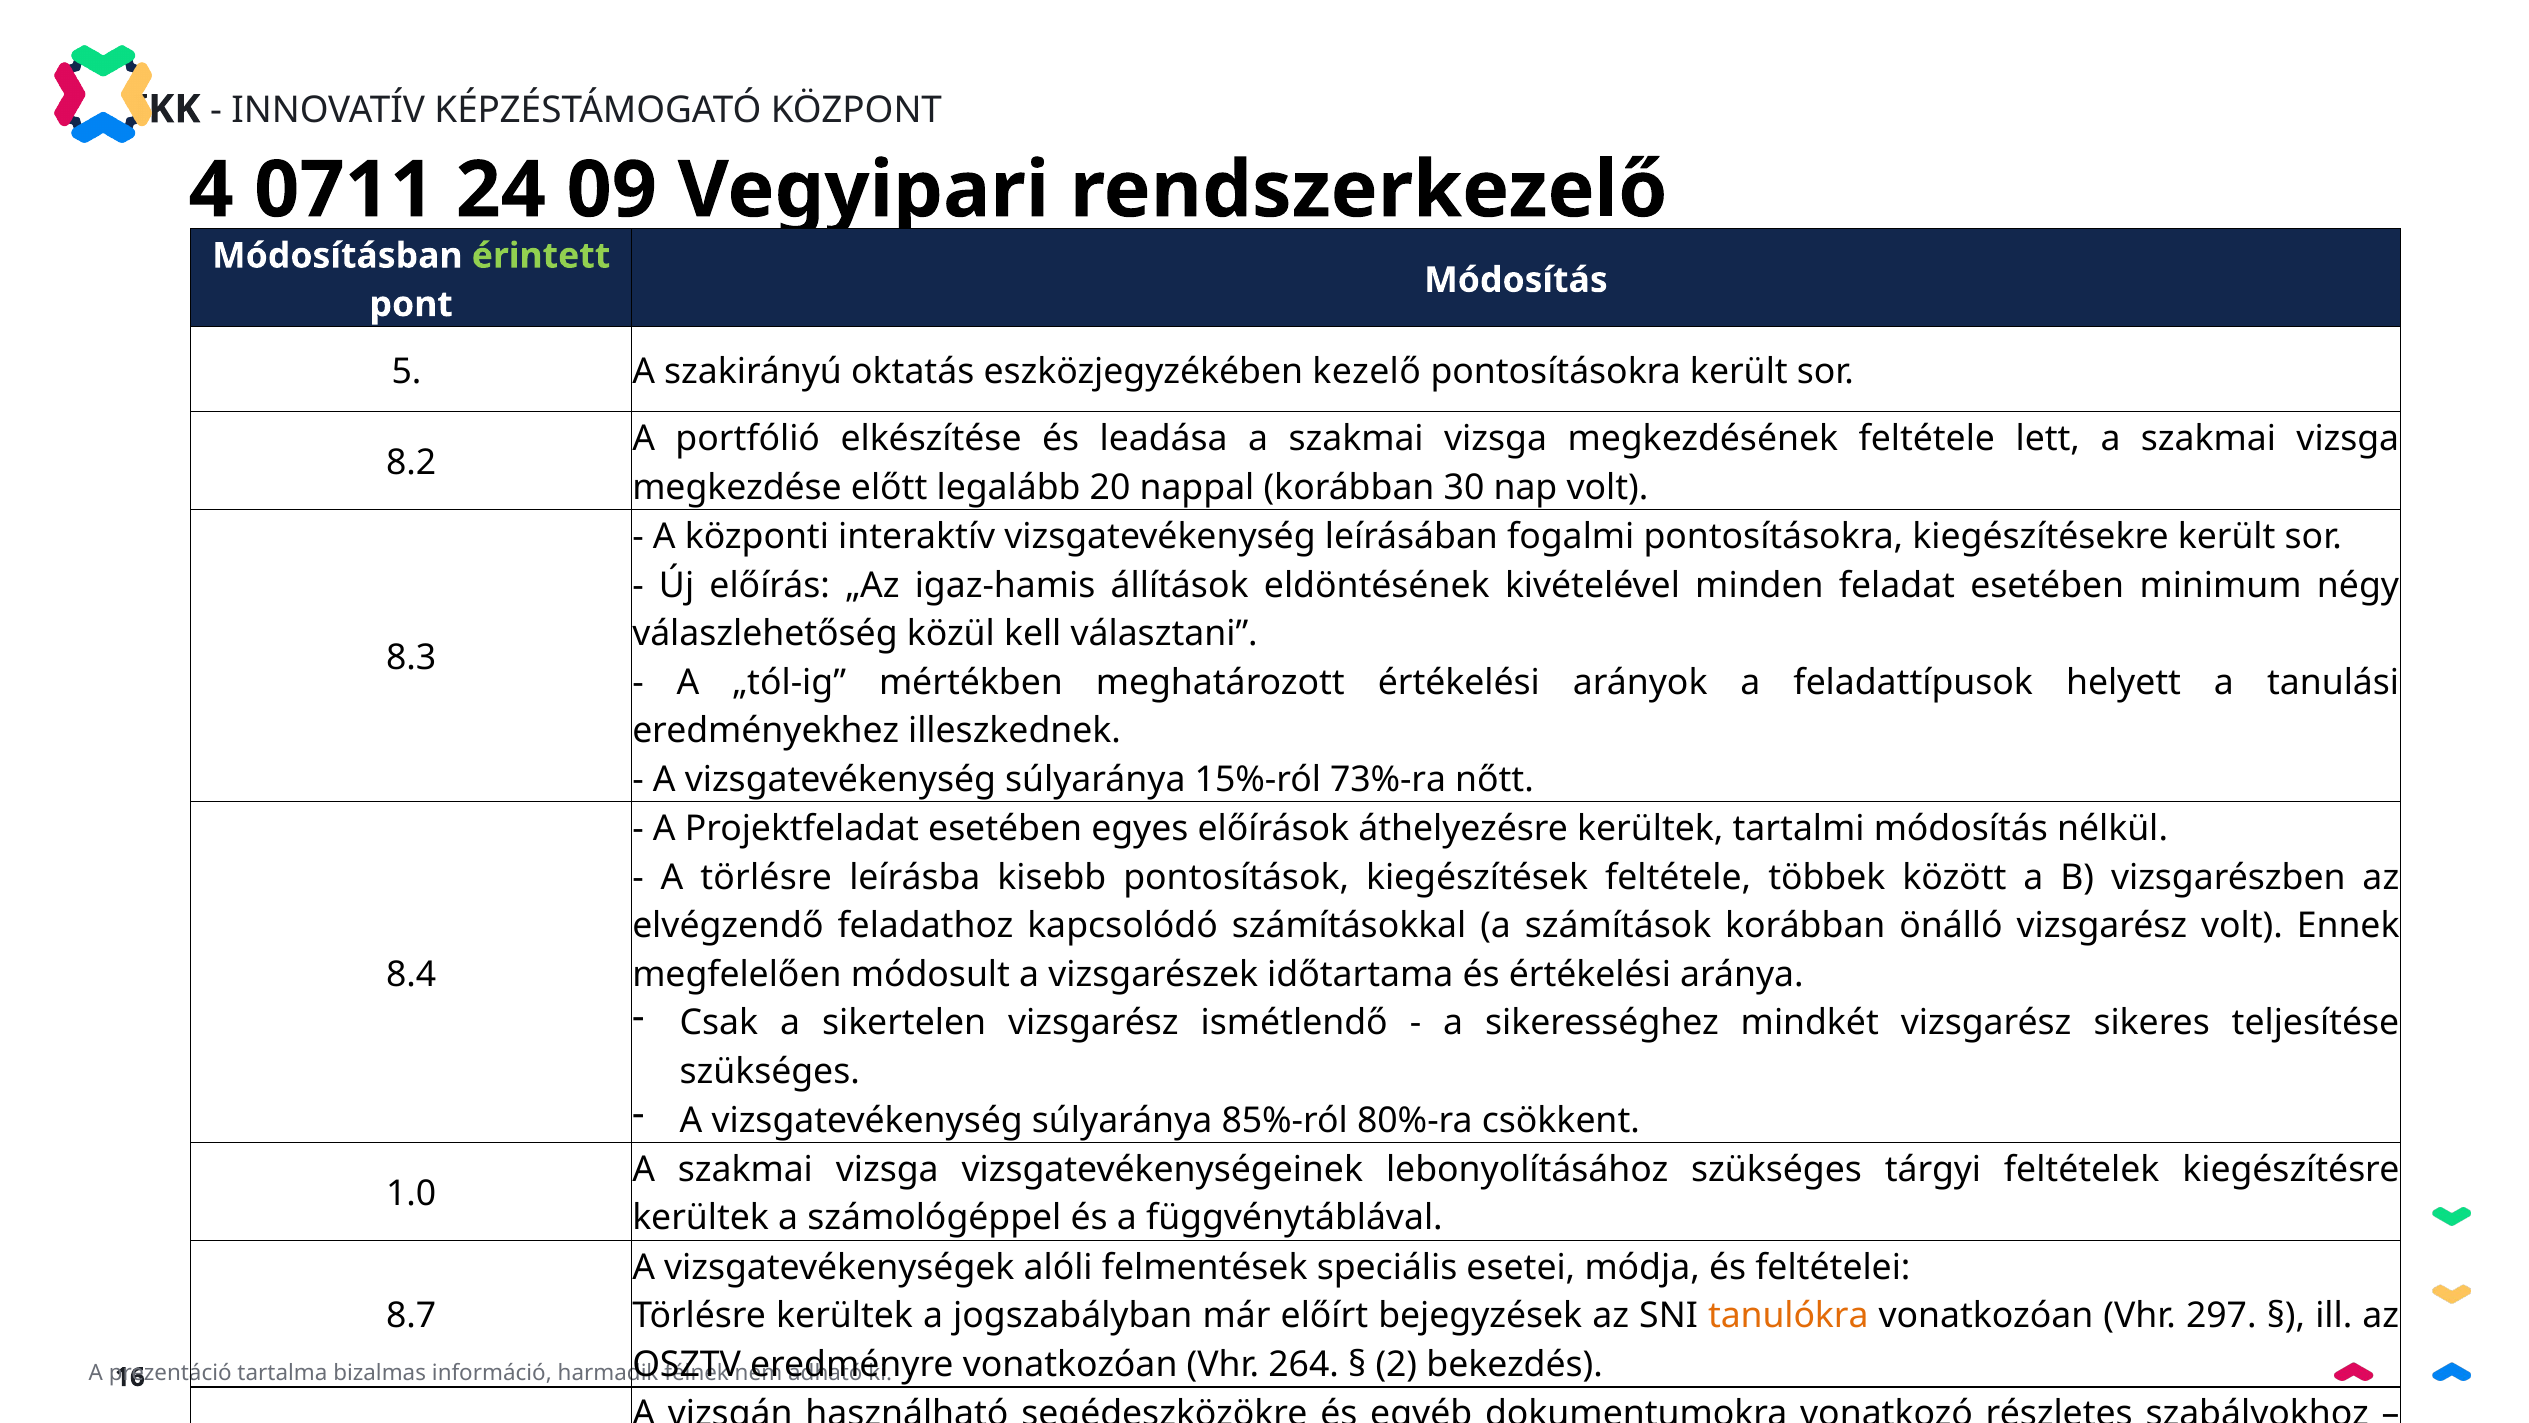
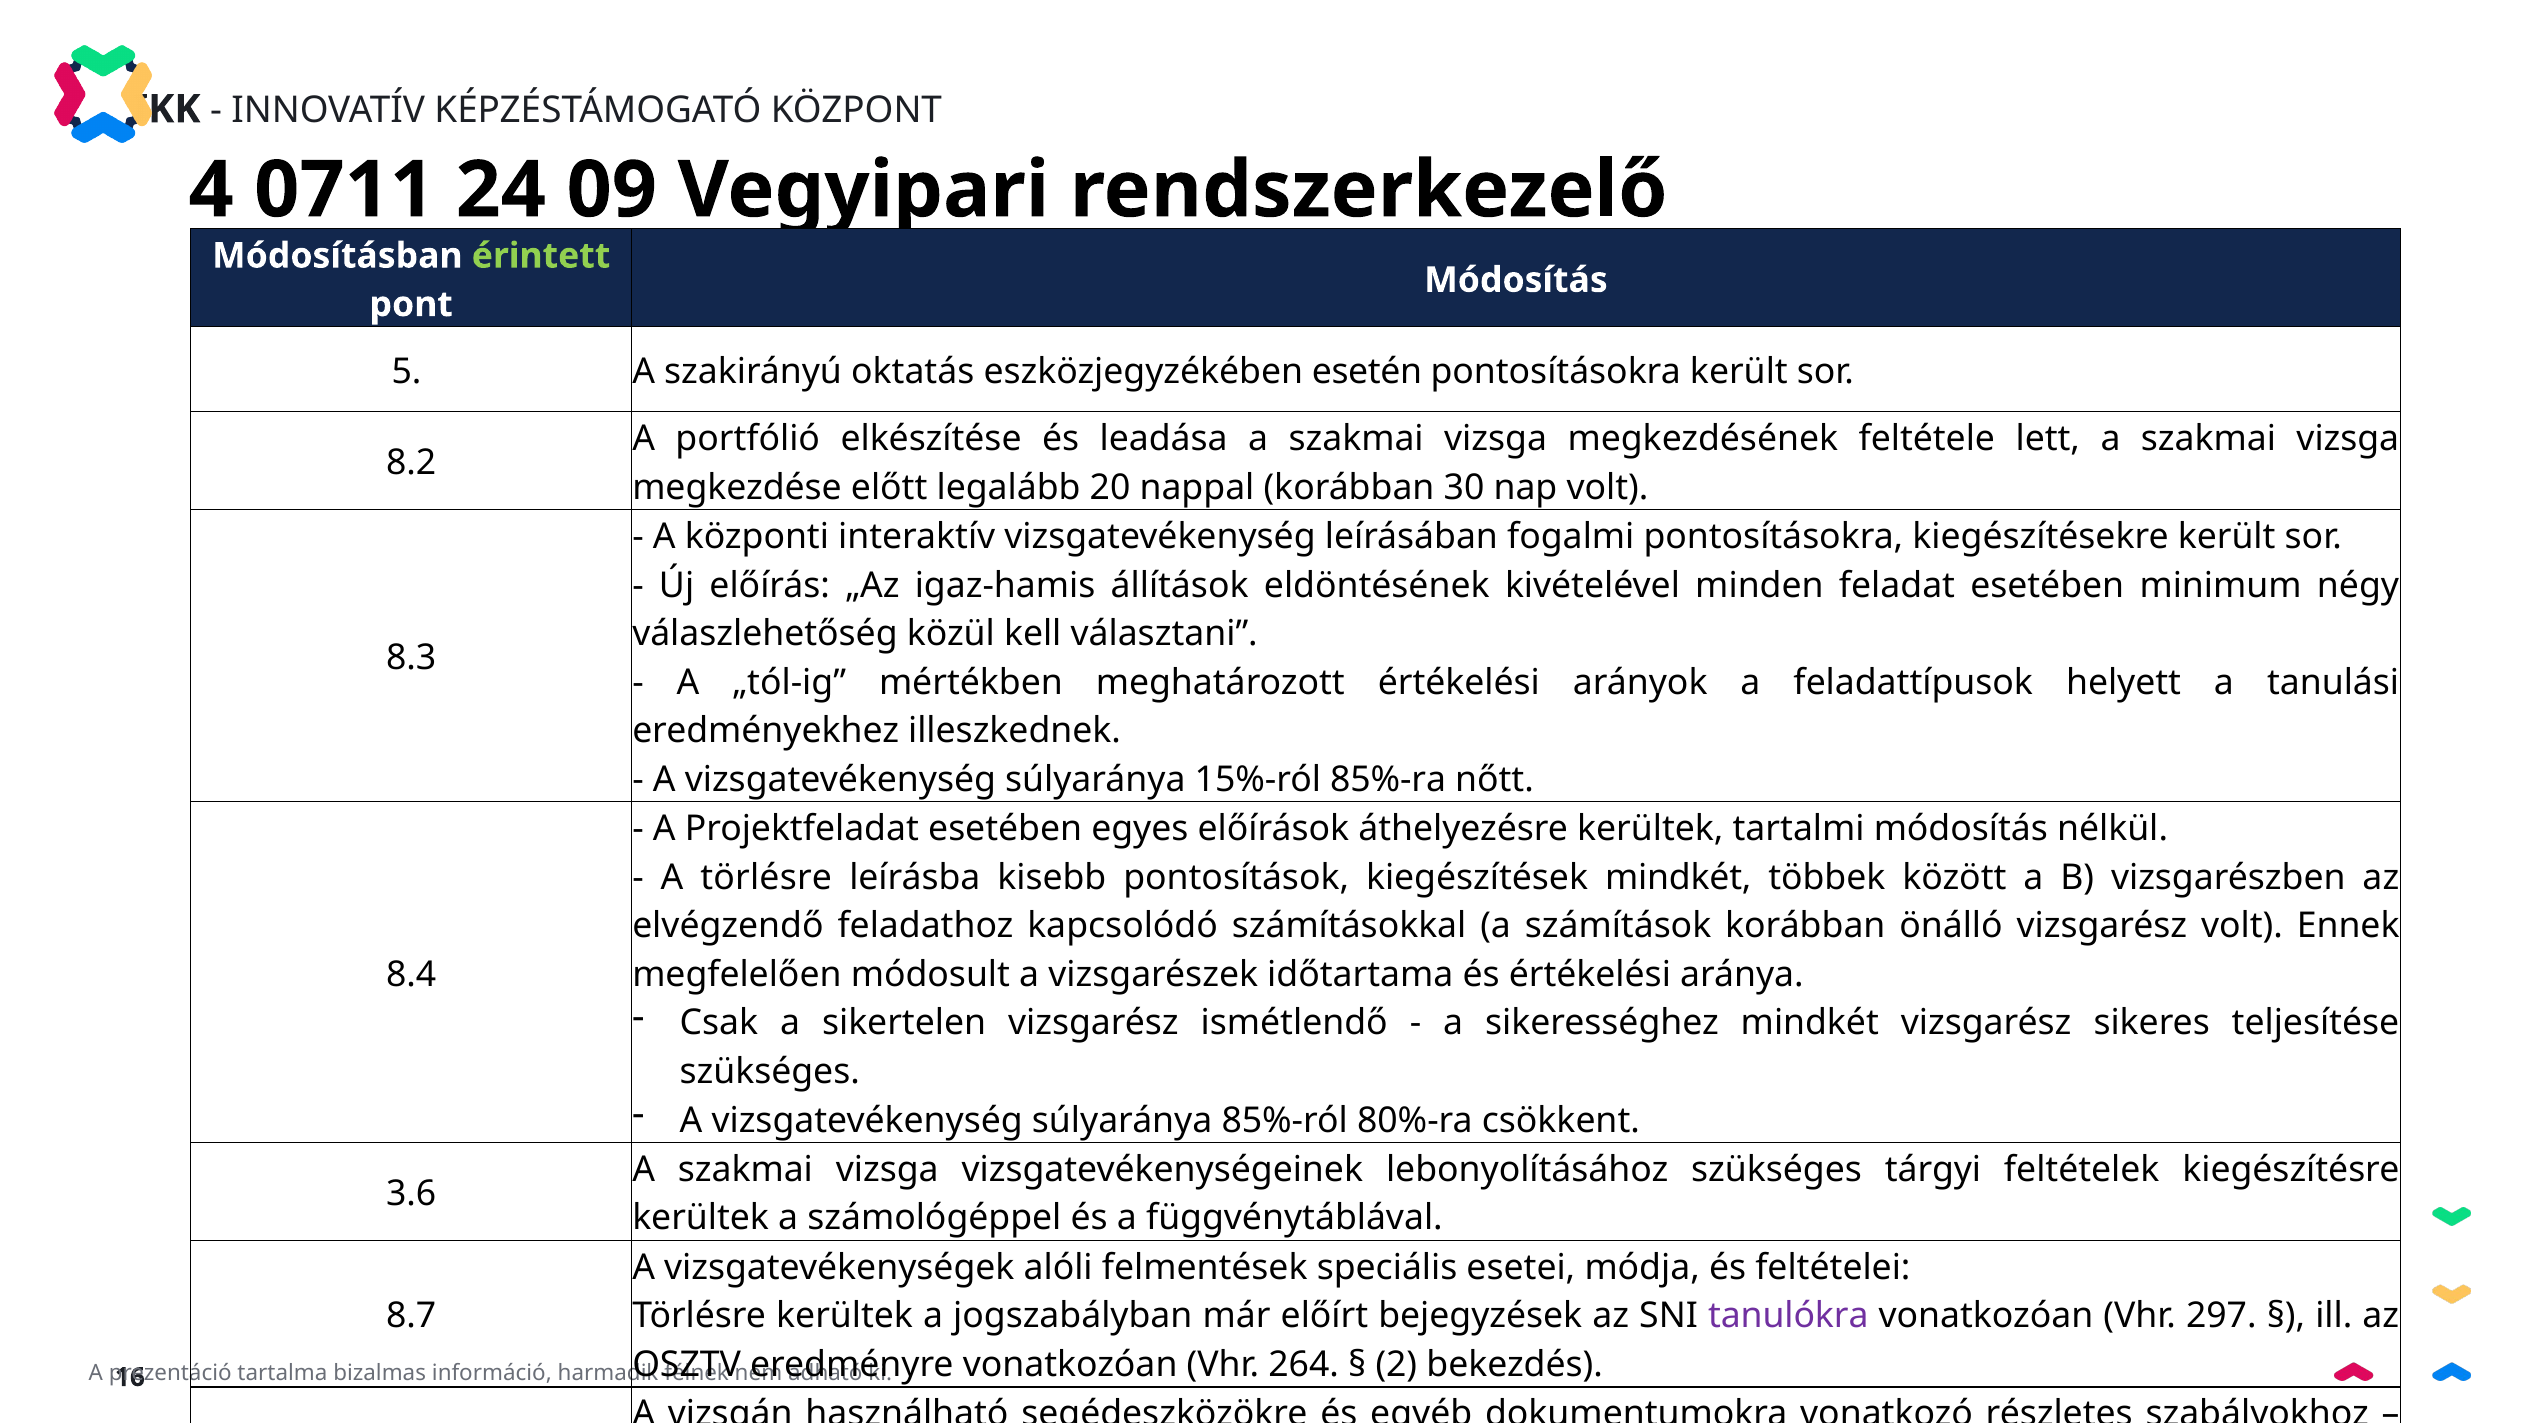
kezelő: kezelő -> esetén
73%-ra: 73%-ra -> 85%-ra
kiegészítések feltétele: feltétele -> mindkét
1.0: 1.0 -> 3.6
tanulókra colour: orange -> purple
